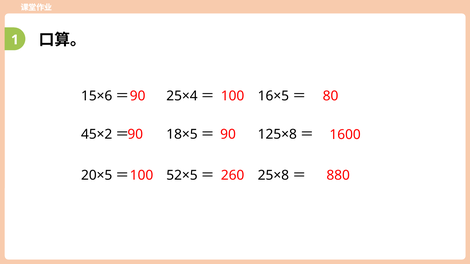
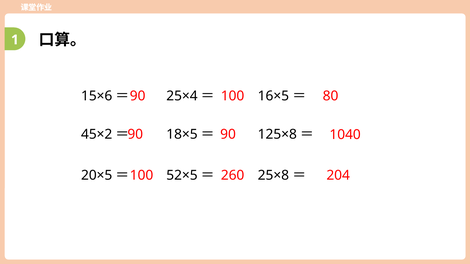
1600: 1600 -> 1040
880: 880 -> 204
